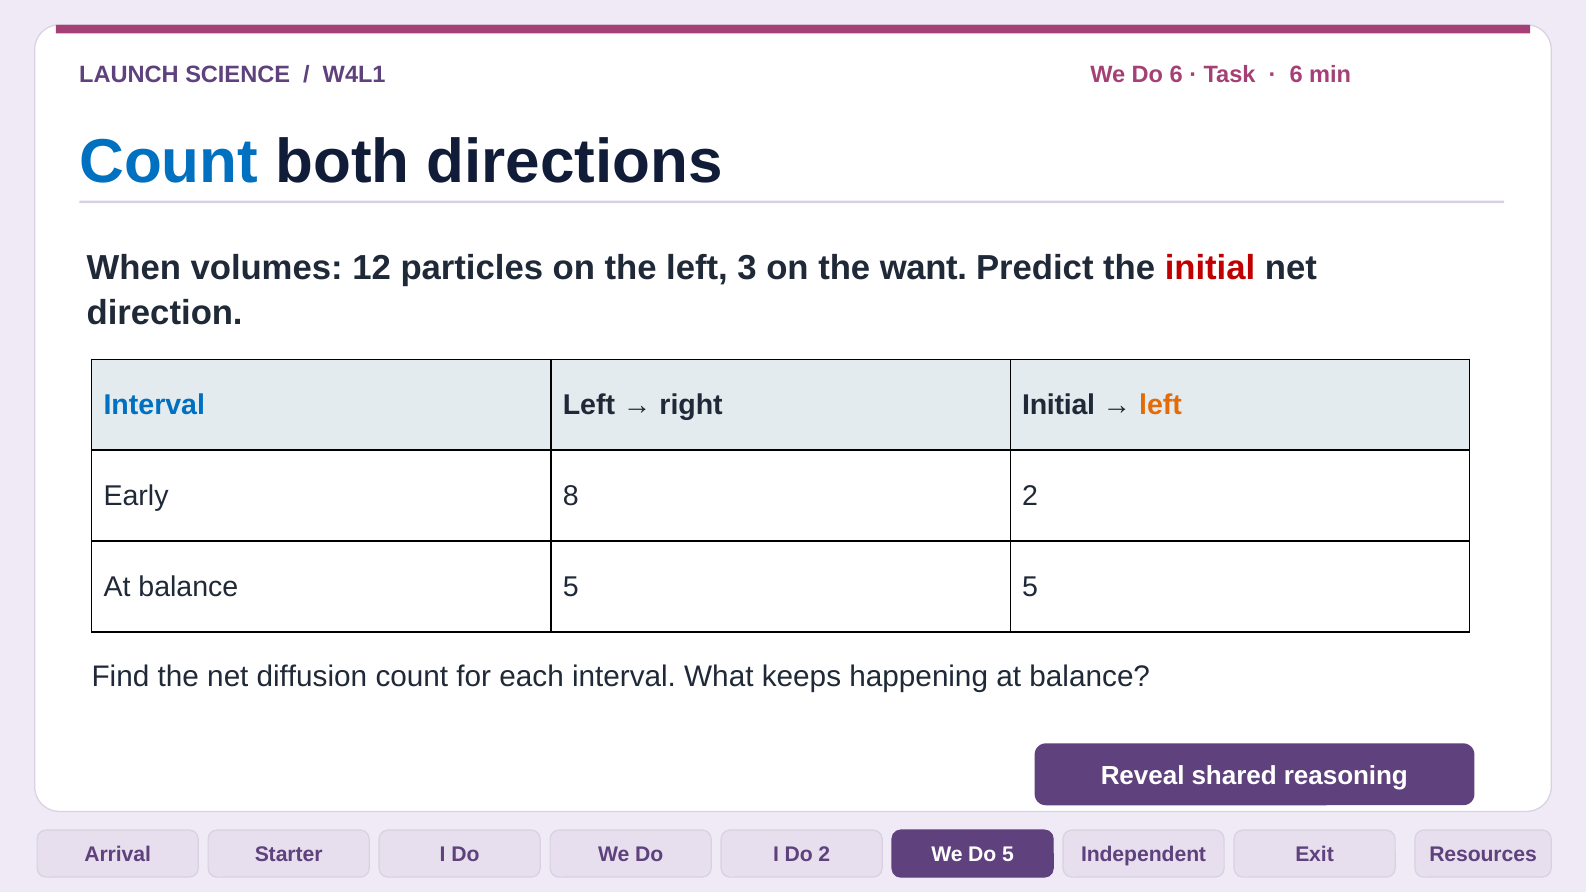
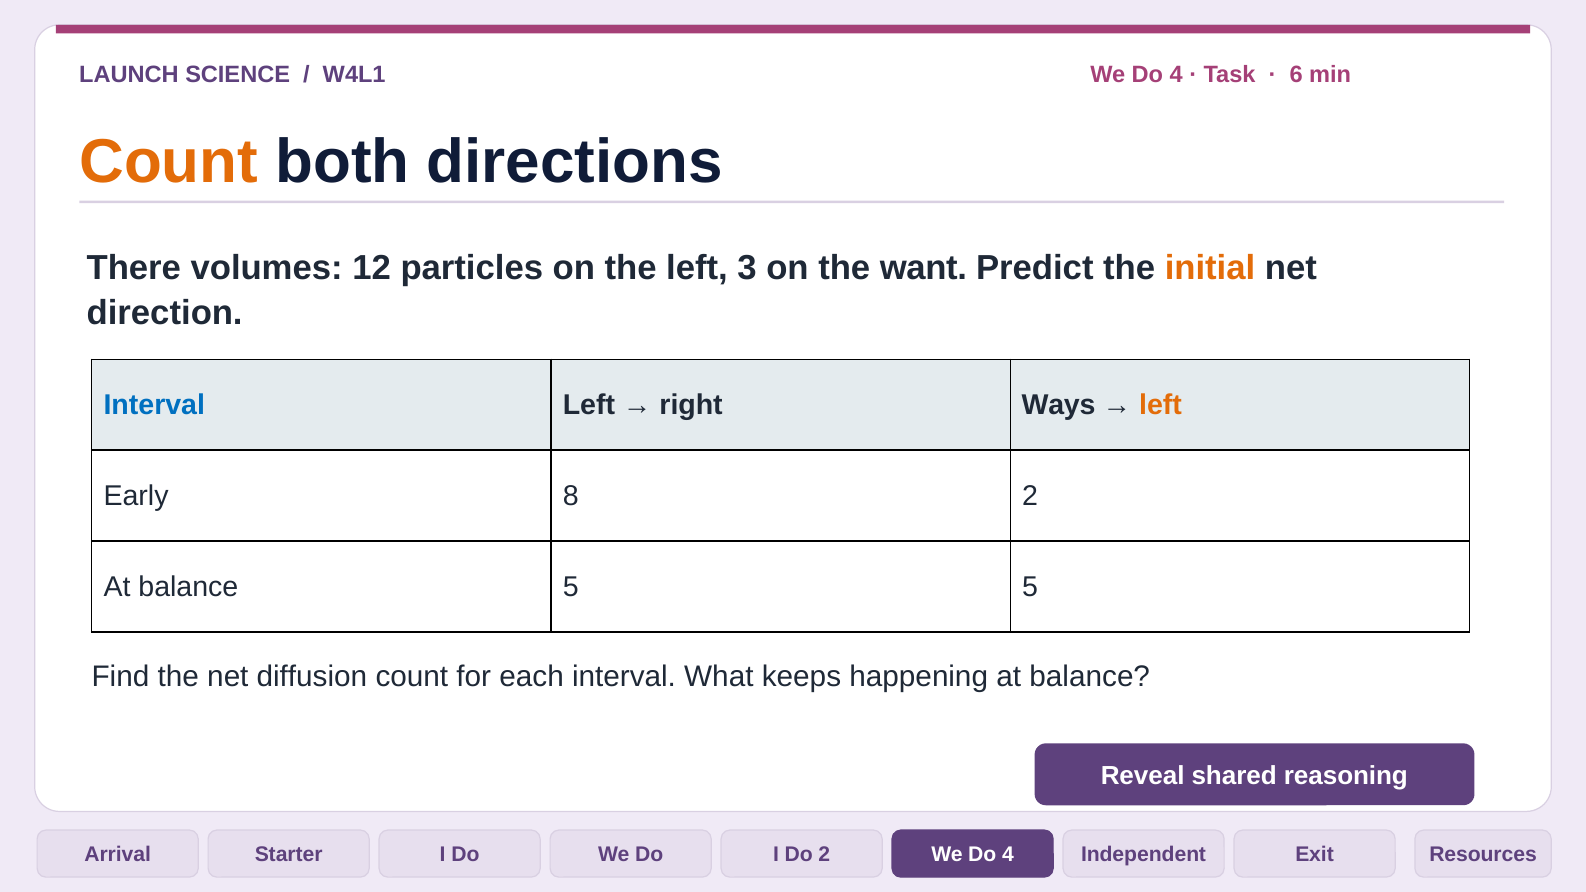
W4L1 We Do 6: 6 -> 4
Count at (169, 162) colour: blue -> orange
When: When -> There
initial at (1210, 268) colour: red -> orange
right Initial: Initial -> Ways
2 We Do 5: 5 -> 4
